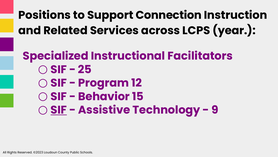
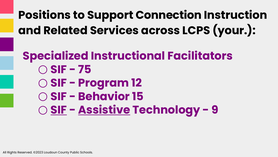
year: year -> your
25: 25 -> 75
Assistive underline: none -> present
